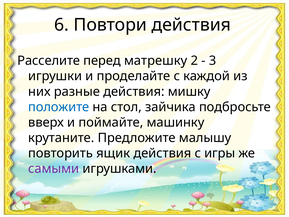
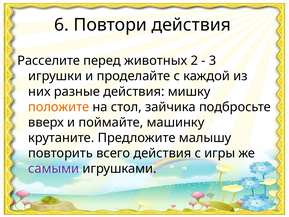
матрешку: матрешку -> животных
положите colour: blue -> orange
ящик: ящик -> всего
